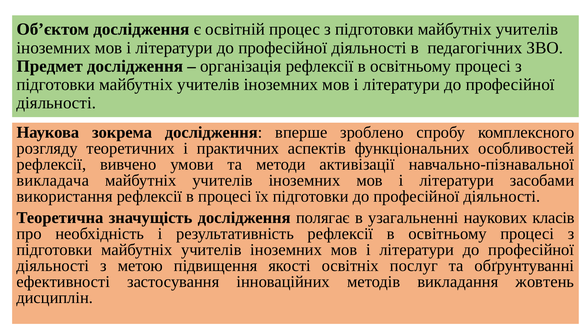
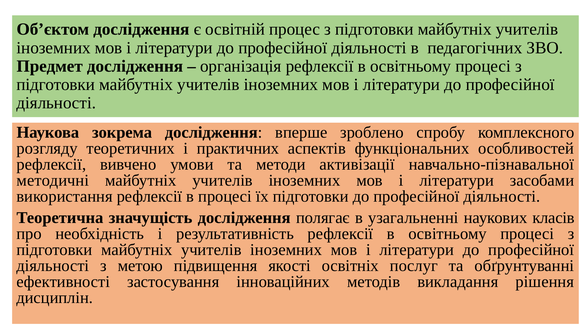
викладача: викладача -> методичні
жовтень: жовтень -> рішення
